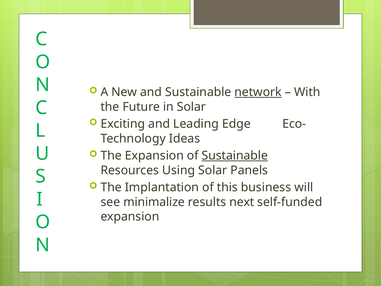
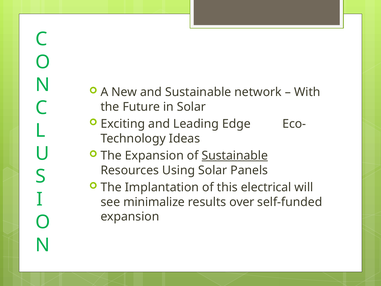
network underline: present -> none
business: business -> electrical
next: next -> over
